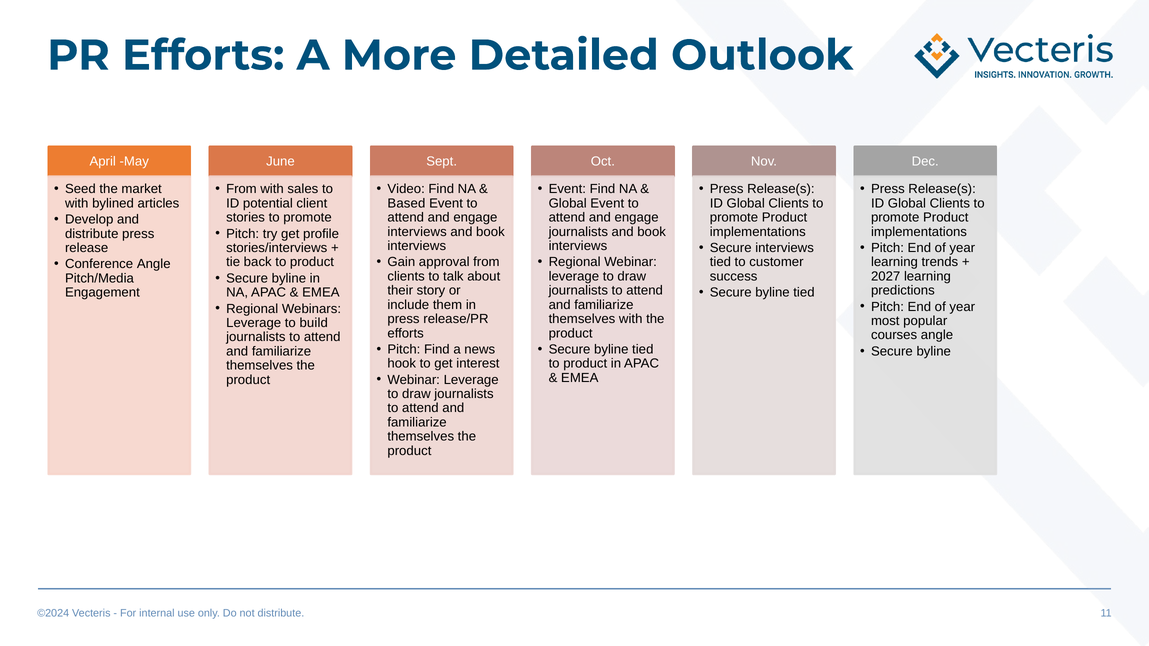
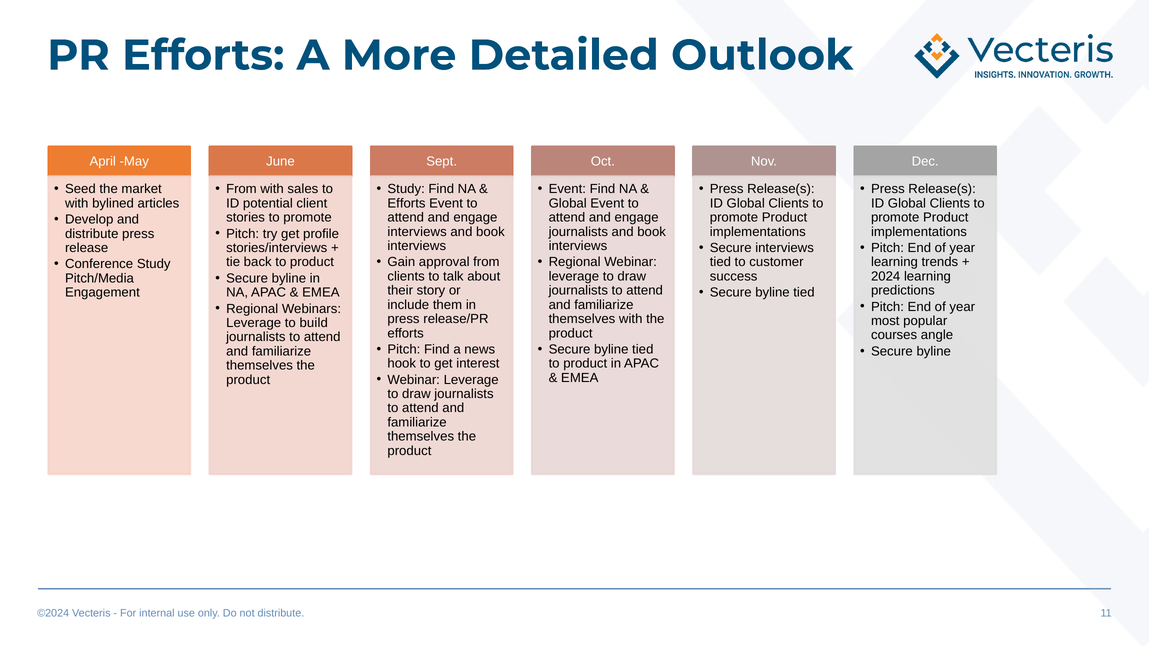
Video at (406, 189): Video -> Study
Based at (406, 203): Based -> Efforts
Conference Angle: Angle -> Study
2027: 2027 -> 2024
